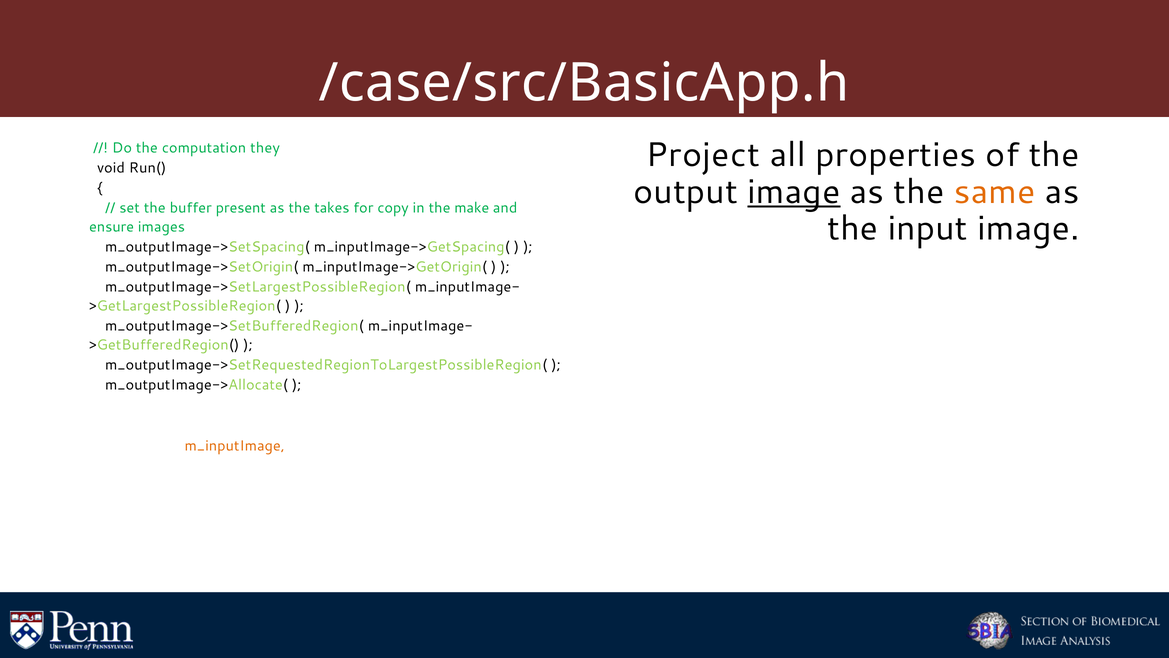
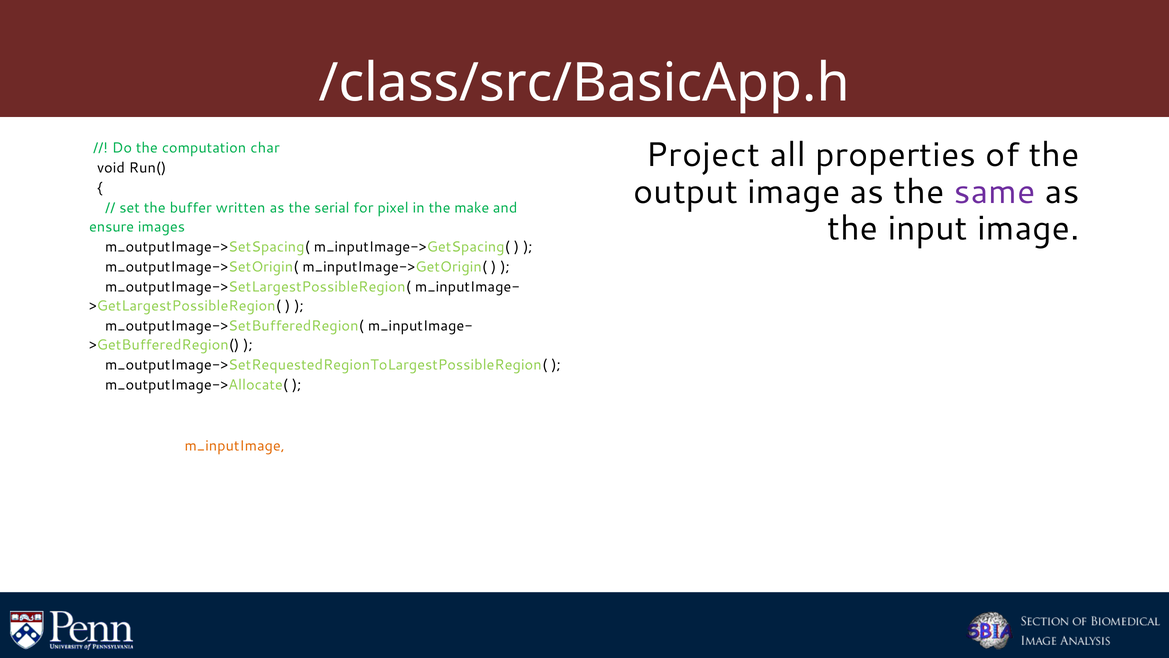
/case/src/BasicApp.h: /case/src/BasicApp.h -> /class/src/BasicApp.h
they: they -> char
image at (794, 192) underline: present -> none
same colour: orange -> purple
present: present -> written
takes: takes -> serial
copy: copy -> pixel
